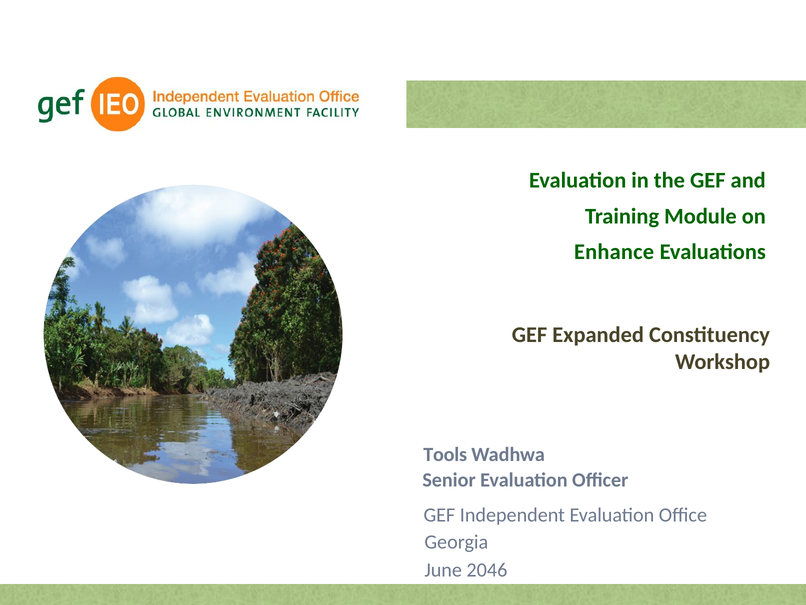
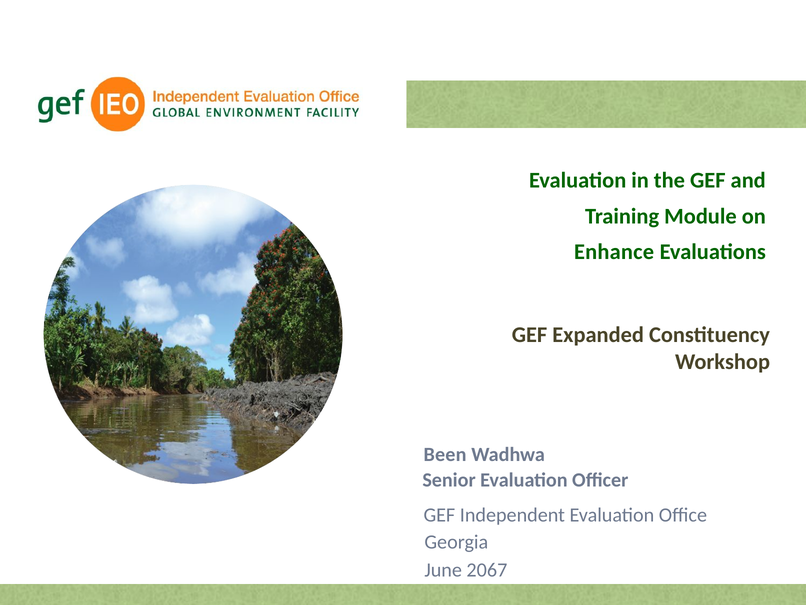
Tools: Tools -> Been
2046: 2046 -> 2067
